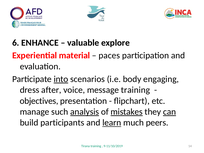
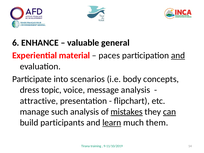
explore: explore -> general
and at (178, 56) underline: none -> present
into underline: present -> none
engaging: engaging -> concepts
after: after -> topic
message training: training -> analysis
objectives: objectives -> attractive
analysis at (85, 112) underline: present -> none
peers: peers -> them
